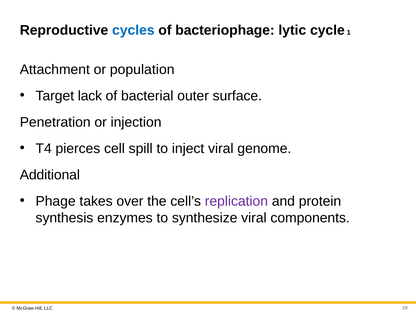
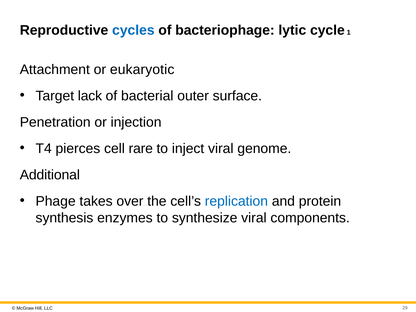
population: population -> eukaryotic
spill: spill -> rare
replication colour: purple -> blue
